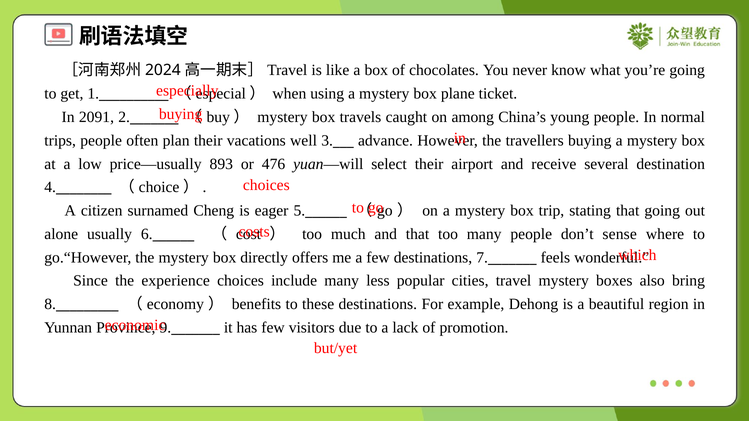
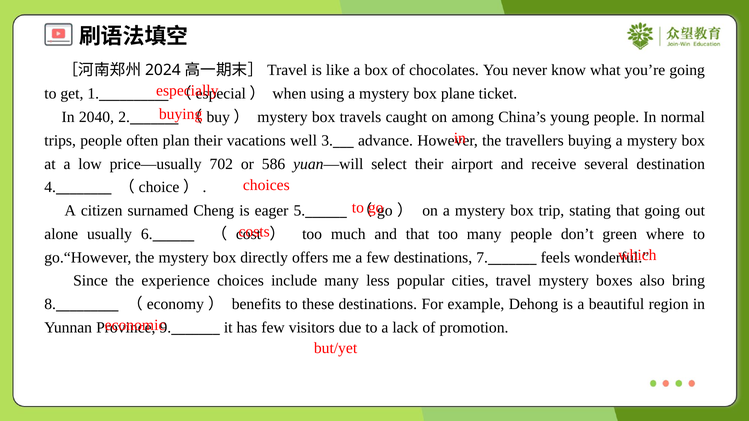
2091: 2091 -> 2040
893: 893 -> 702
476: 476 -> 586
sense: sense -> green
